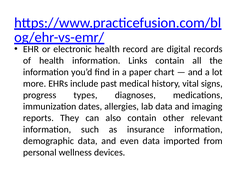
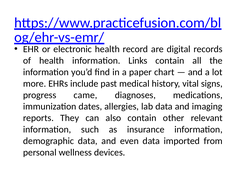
types: types -> came
